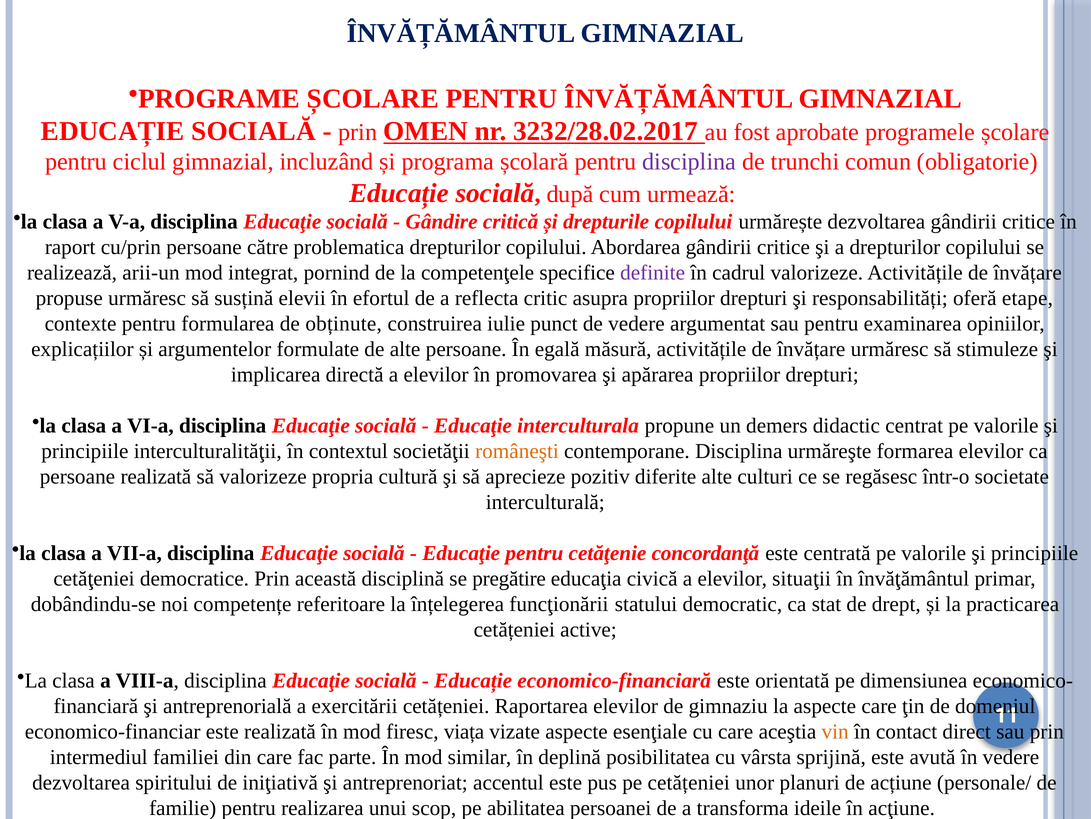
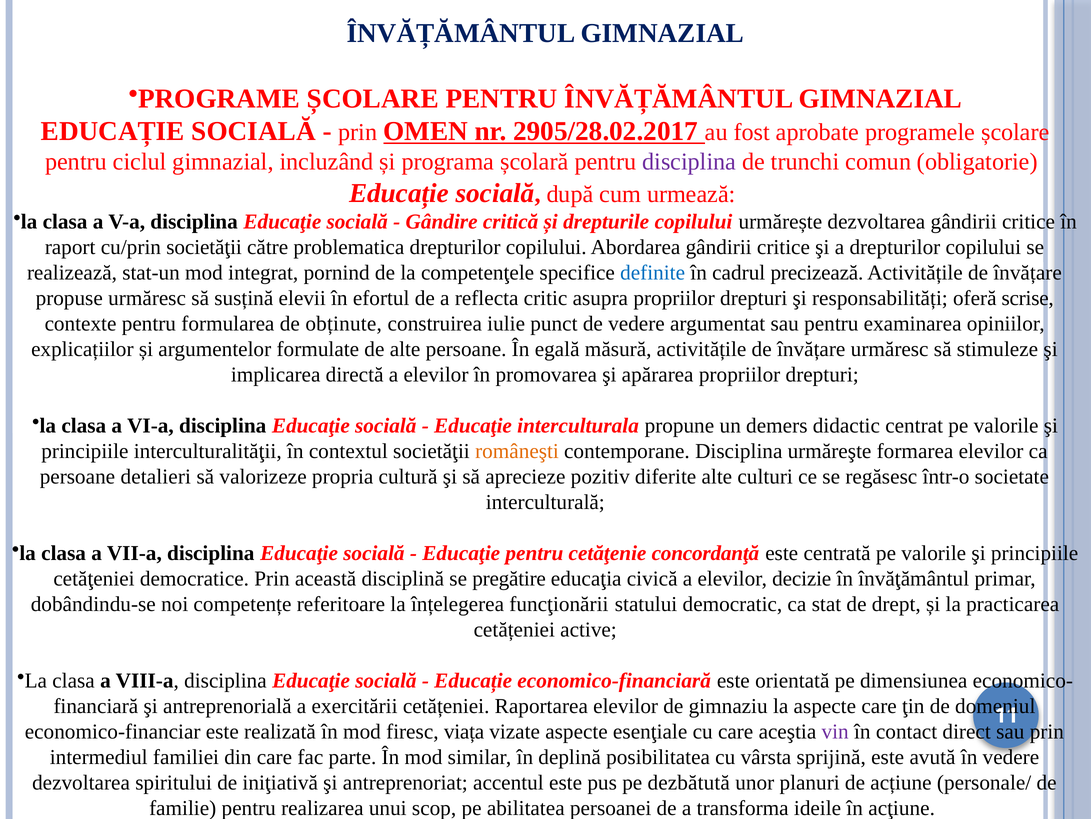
3232/28.02.2017: 3232/28.02.2017 -> 2905/28.02.2017
cu/prin persoane: persoane -> societăţii
arii-un: arii-un -> stat-un
definite colour: purple -> blue
cadrul valorizeze: valorizeze -> precizează
etape: etape -> scrise
persoane realizată: realizată -> detalieri
situaţii: situaţii -> decizie
vin colour: orange -> purple
pe cetățeniei: cetățeniei -> dezbătută
